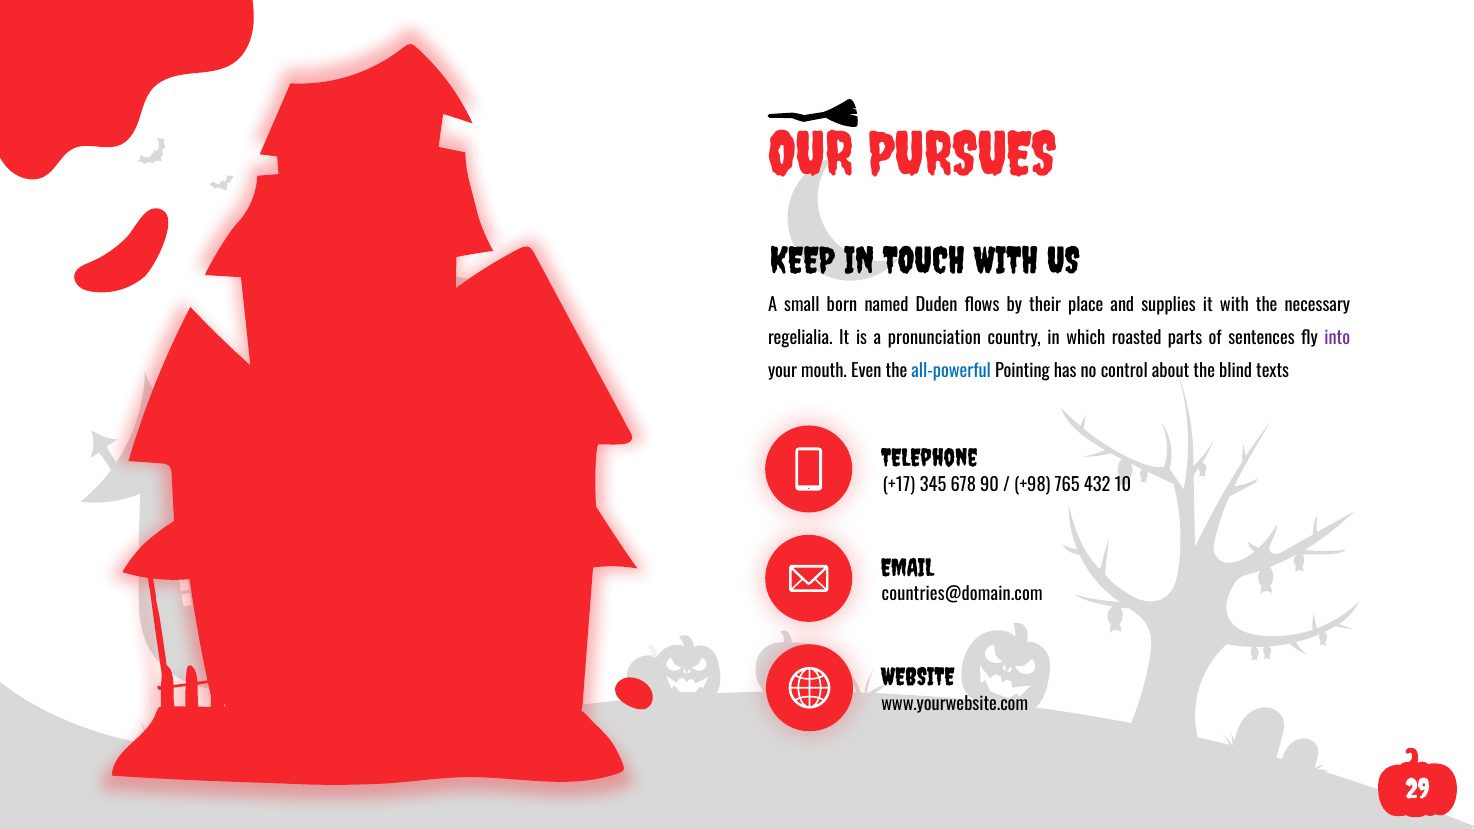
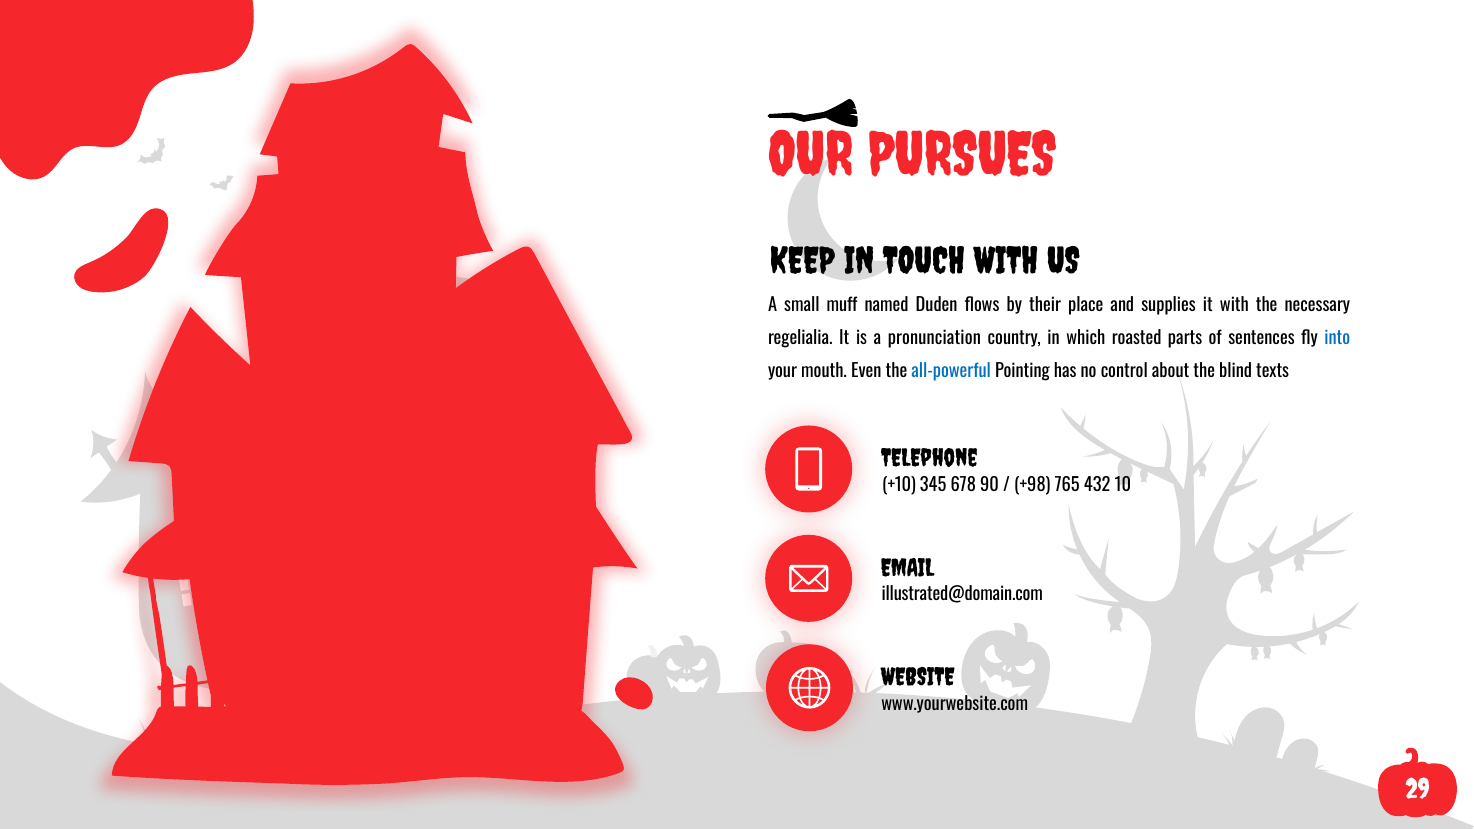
born: born -> muff
into colour: purple -> blue
+17: +17 -> +10
countries@domain.com: countries@domain.com -> illustrated@domain.com
